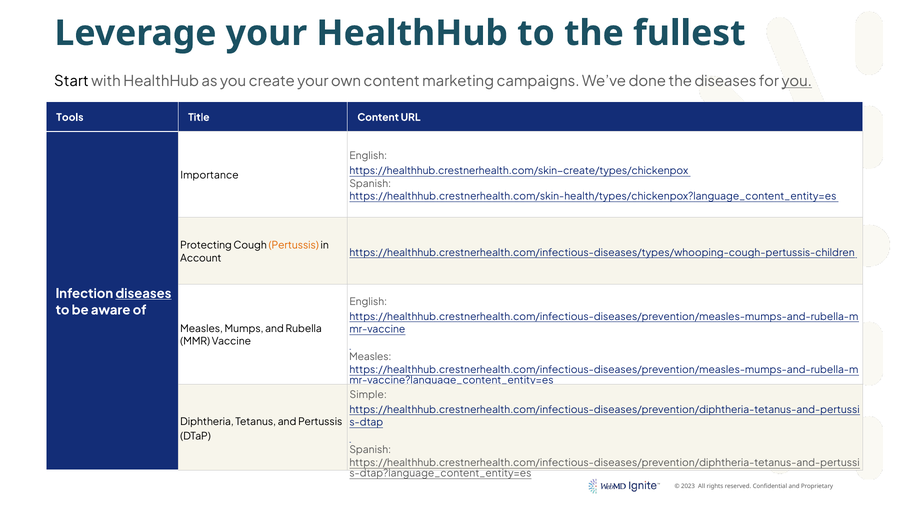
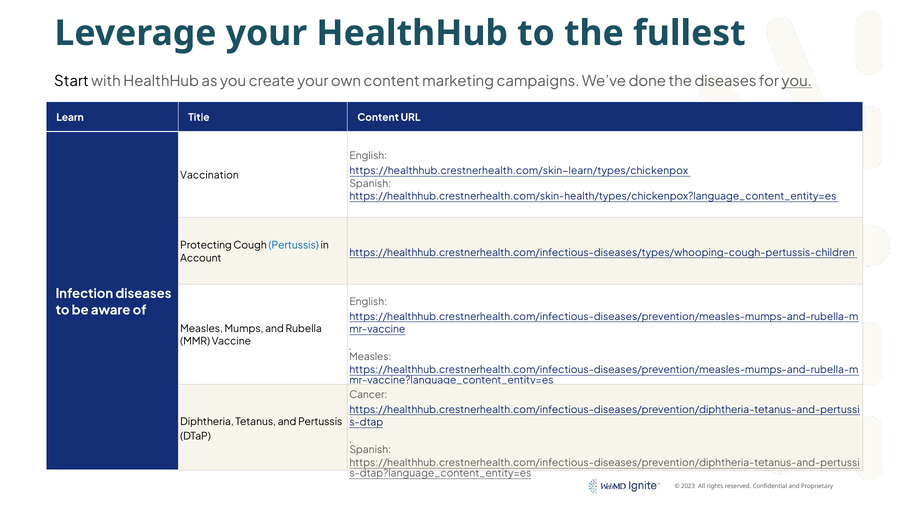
Tools: Tools -> Learn
https://healthhub.crestnerhealth.com/skin-create/types/chickenpox: https://healthhub.crestnerhealth.com/skin-create/types/chickenpox -> https://healthhub.crestnerhealth.com/skin-learn/types/chickenpox
Importance: Importance -> Vaccination
Pertussis at (294, 245) colour: orange -> blue
diseases at (143, 293) underline: present -> none
Simple: Simple -> Cancer
